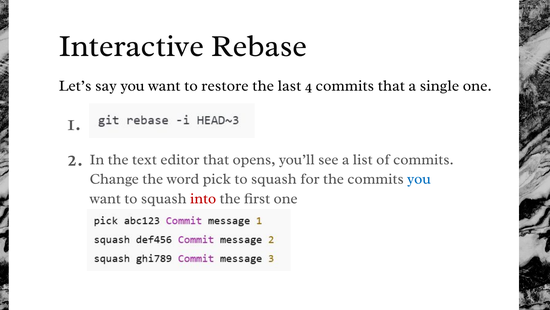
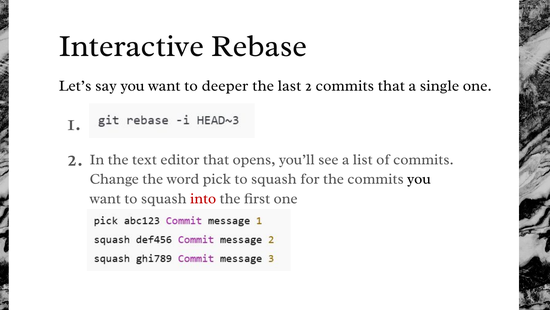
restore: restore -> deeper
last 4: 4 -> 2
you at (419, 179) colour: blue -> black
